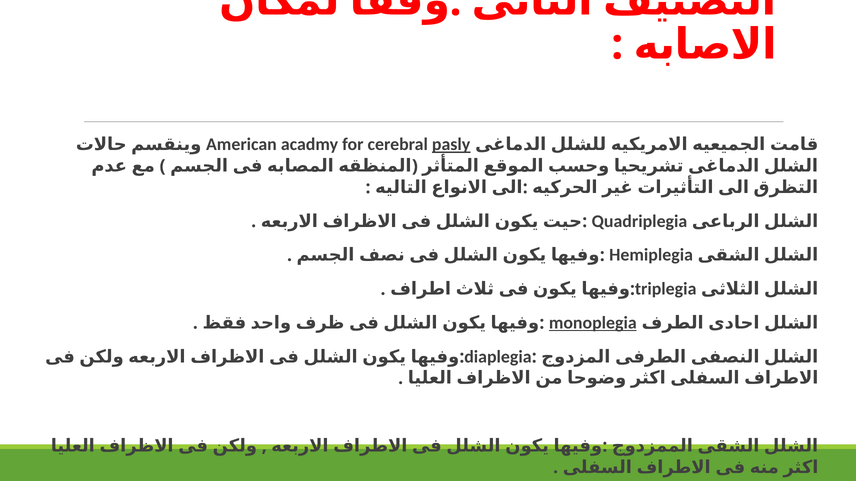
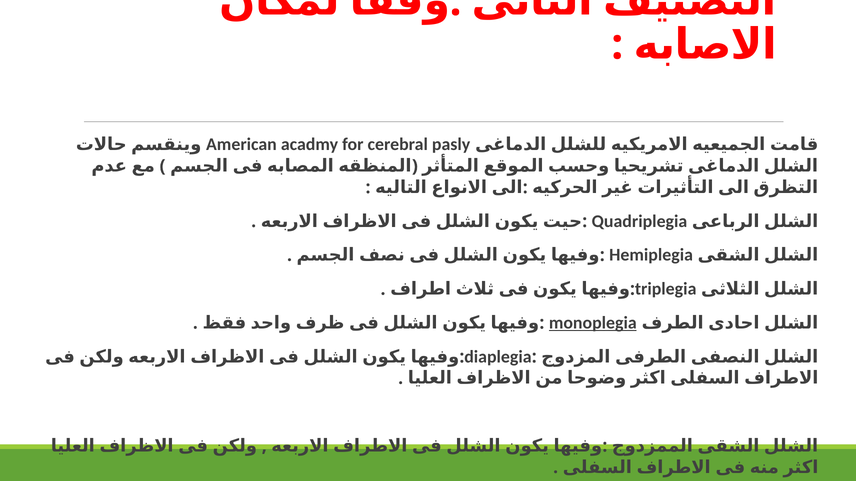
pasly underline: present -> none
